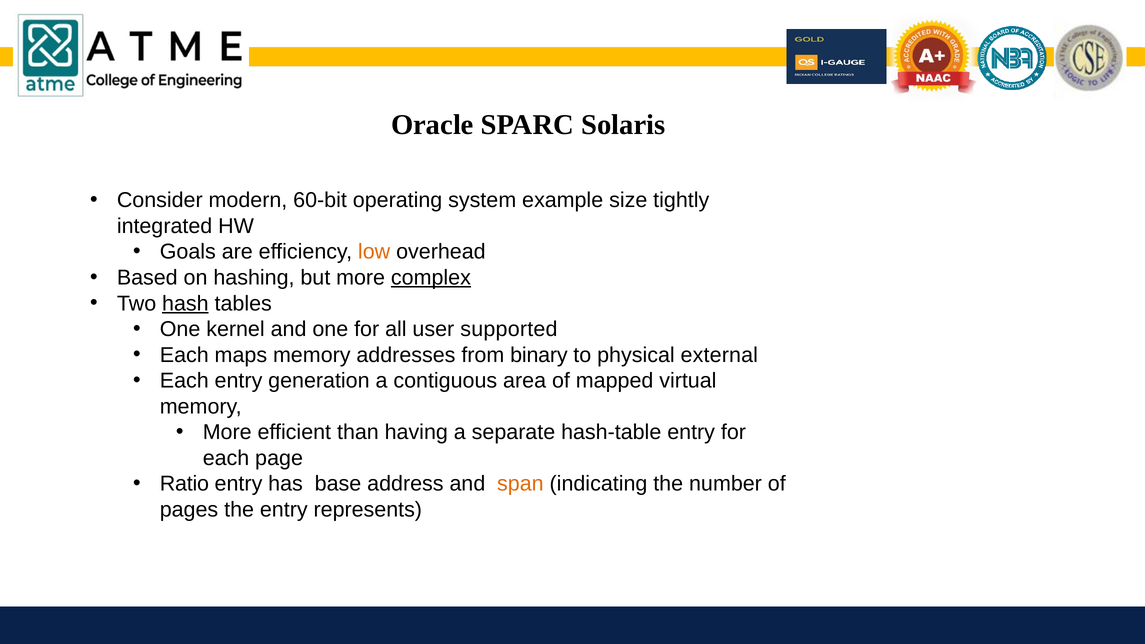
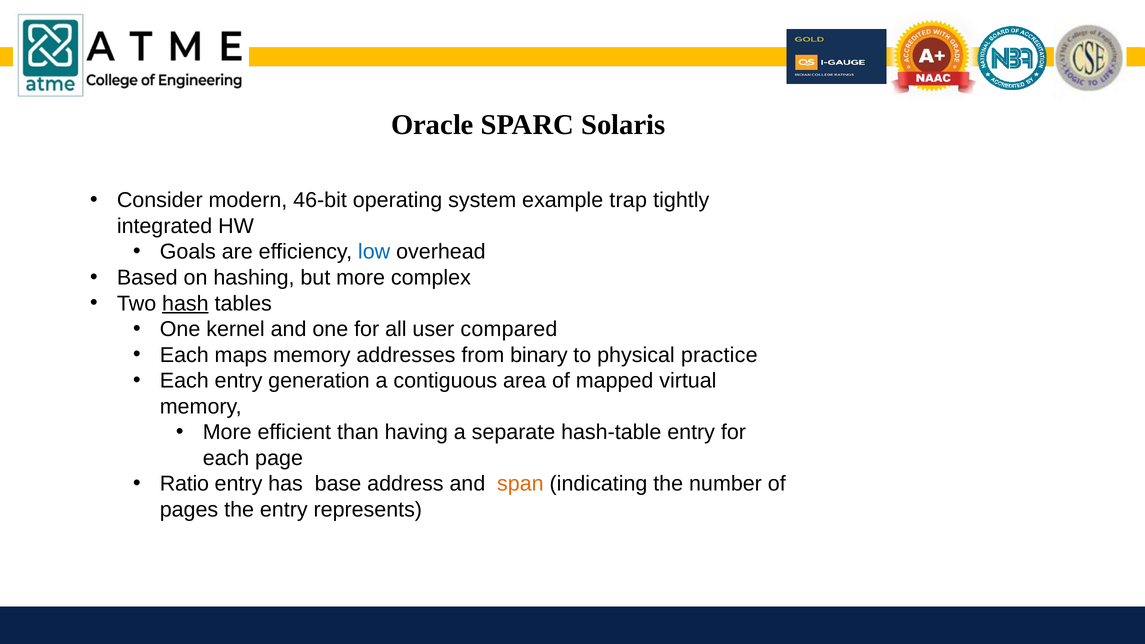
60-bit: 60-bit -> 46-bit
size: size -> trap
low colour: orange -> blue
complex underline: present -> none
supported: supported -> compared
external: external -> practice
